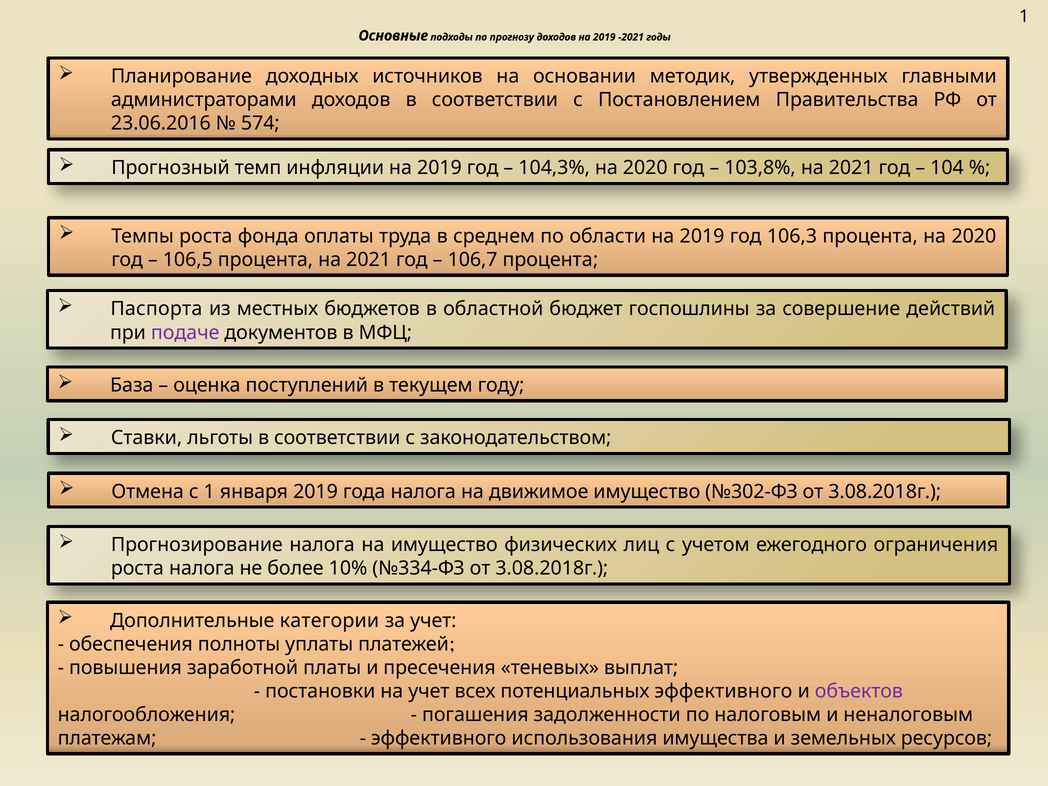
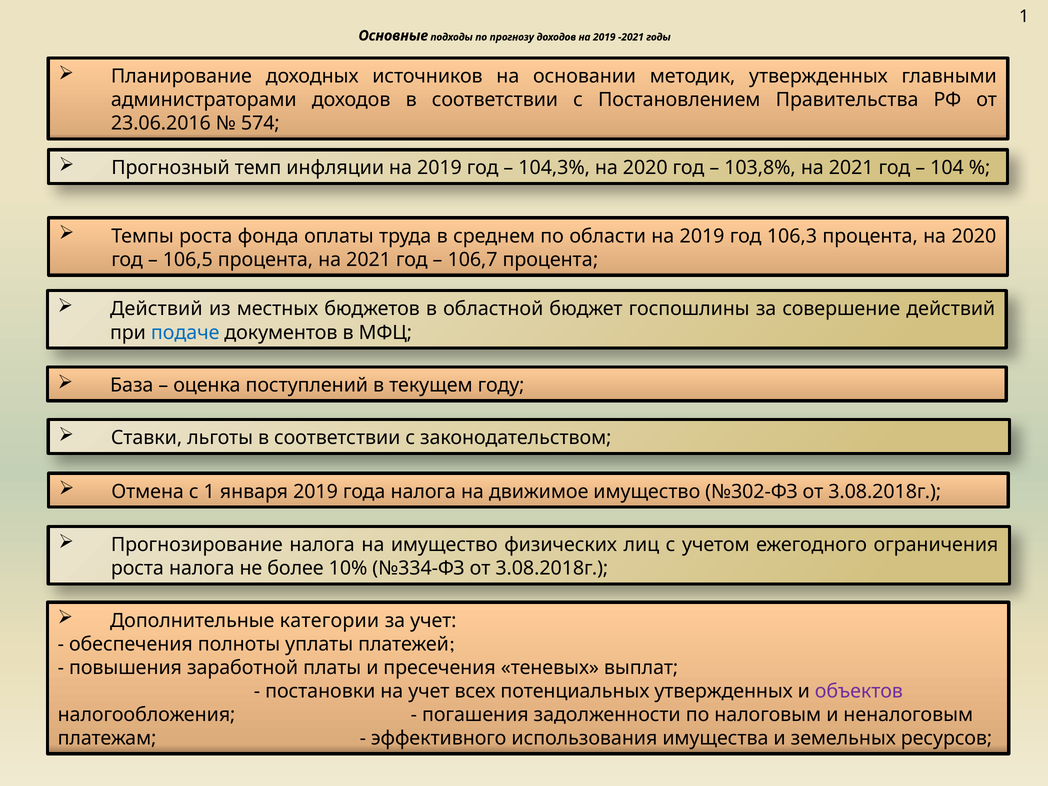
Паспорта at (156, 309): Паспорта -> Действий
подаче colour: purple -> blue
потенциальных эффективного: эффективного -> утвержденных
